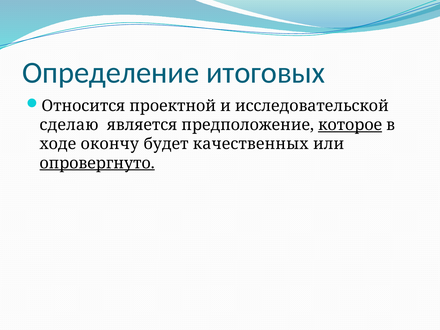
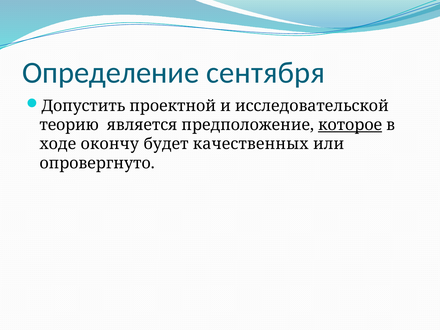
итоговых: итоговых -> сентября
Относится: Относится -> Допустить
сделаю: сделаю -> теорию
опровергнуто underline: present -> none
